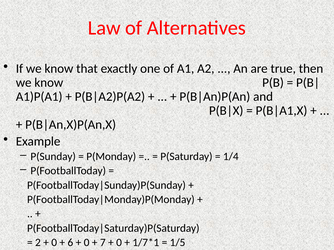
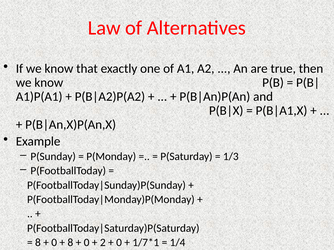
1/4: 1/4 -> 1/3
2 at (38, 243): 2 -> 8
6 at (70, 243): 6 -> 8
7: 7 -> 2
1/5: 1/5 -> 1/4
